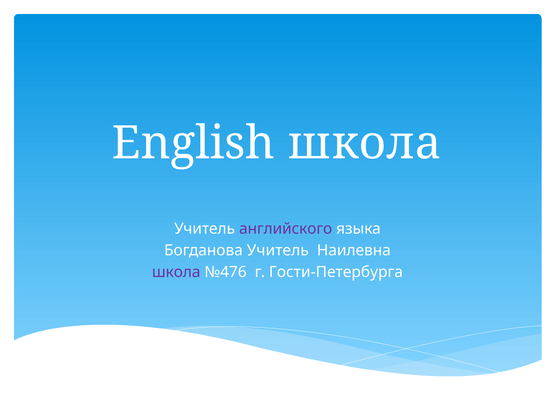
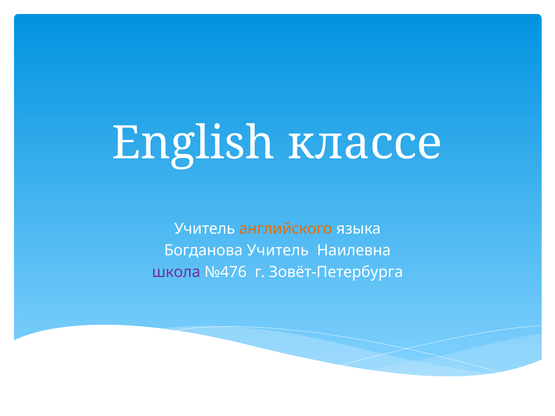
English школа: школа -> классе
английского colour: purple -> orange
Гости-Петербурга: Гости-Петербурга -> Зовёт-Петербурга
